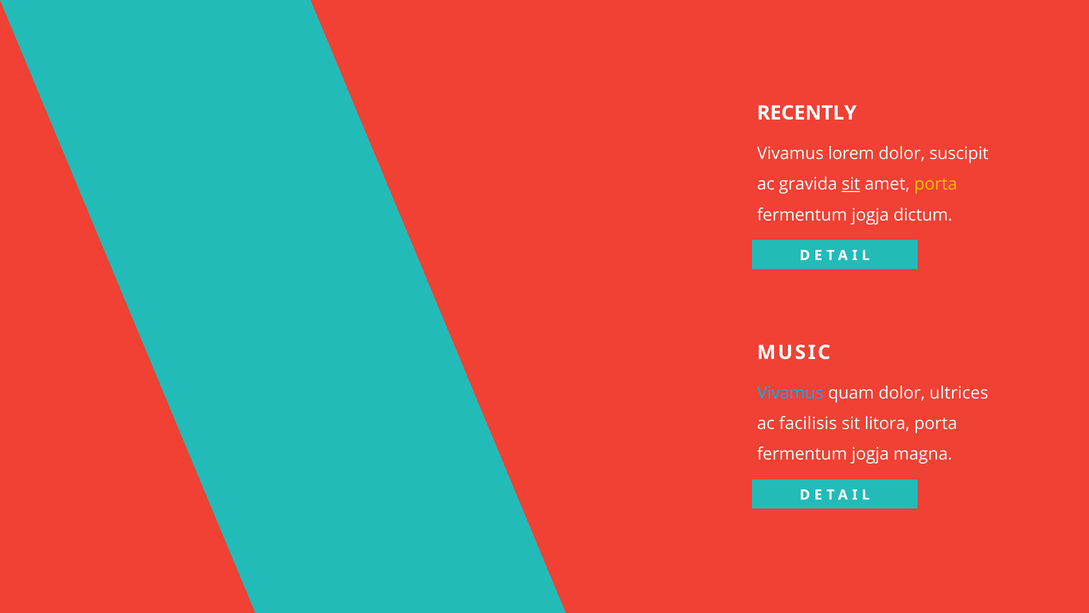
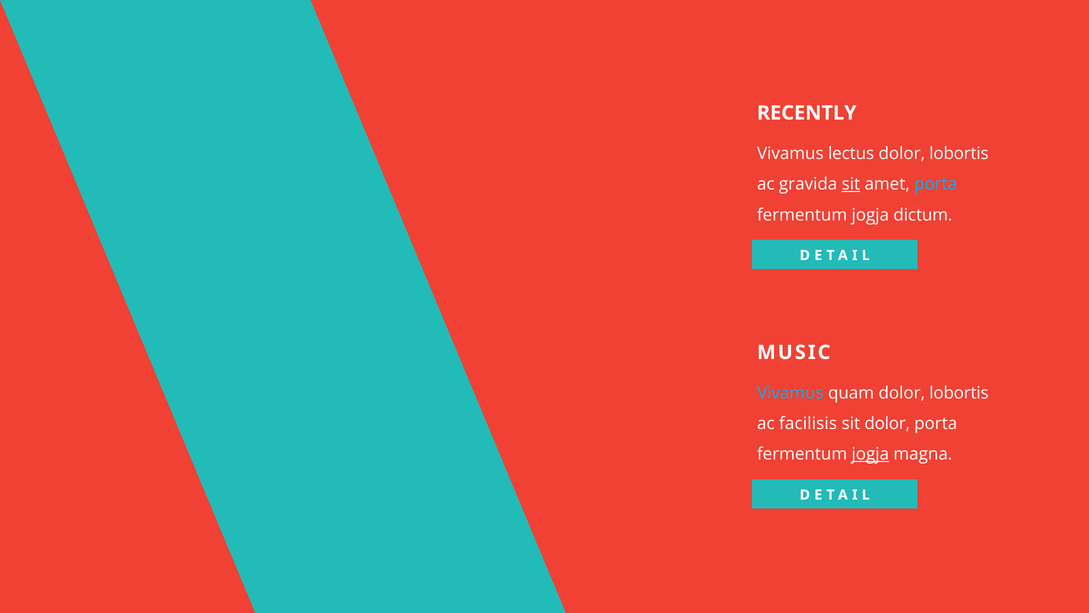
lorem: lorem -> lectus
suscipit at (959, 153): suscipit -> lobortis
porta at (936, 184) colour: yellow -> light blue
quam dolor ultrices: ultrices -> lobortis
sit litora: litora -> dolor
jogja at (870, 454) underline: none -> present
